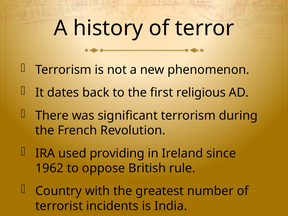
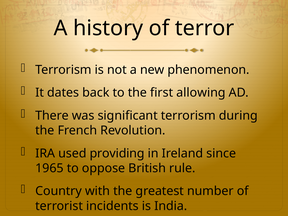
religious: religious -> allowing
1962: 1962 -> 1965
